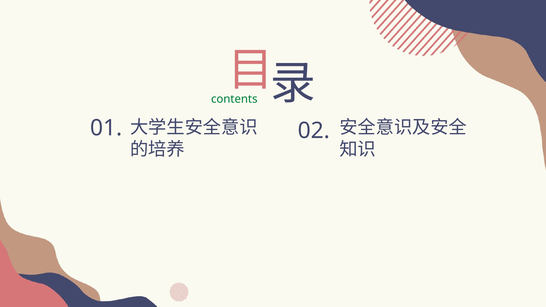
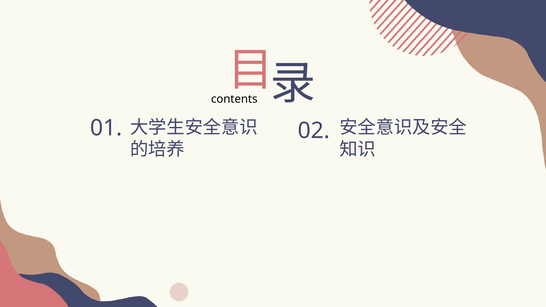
contents colour: green -> black
